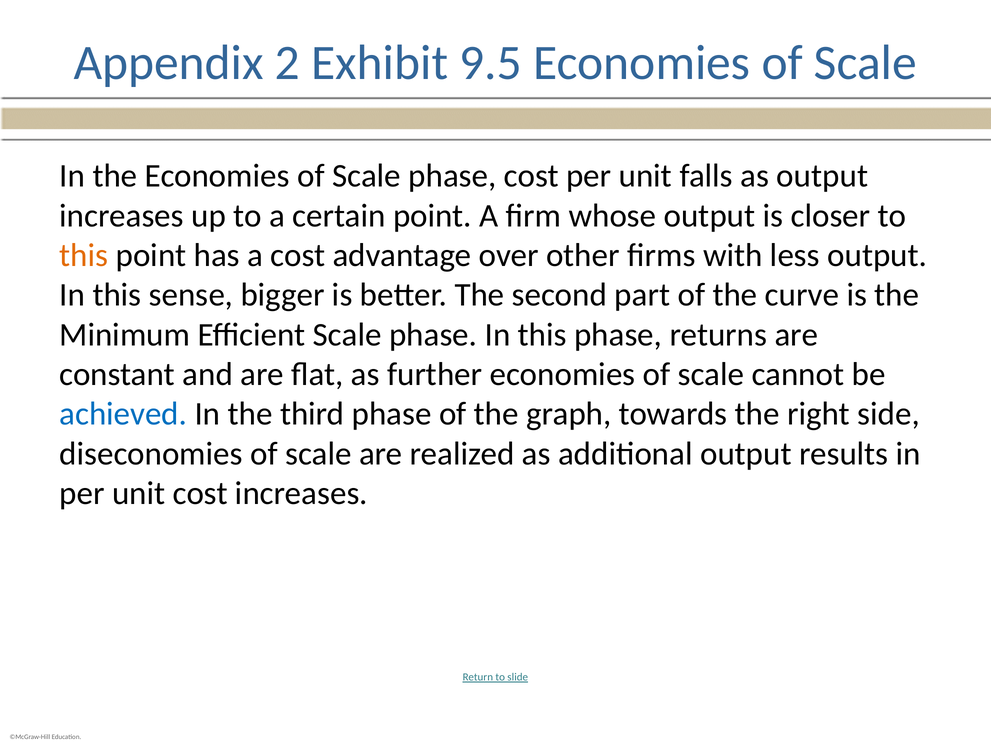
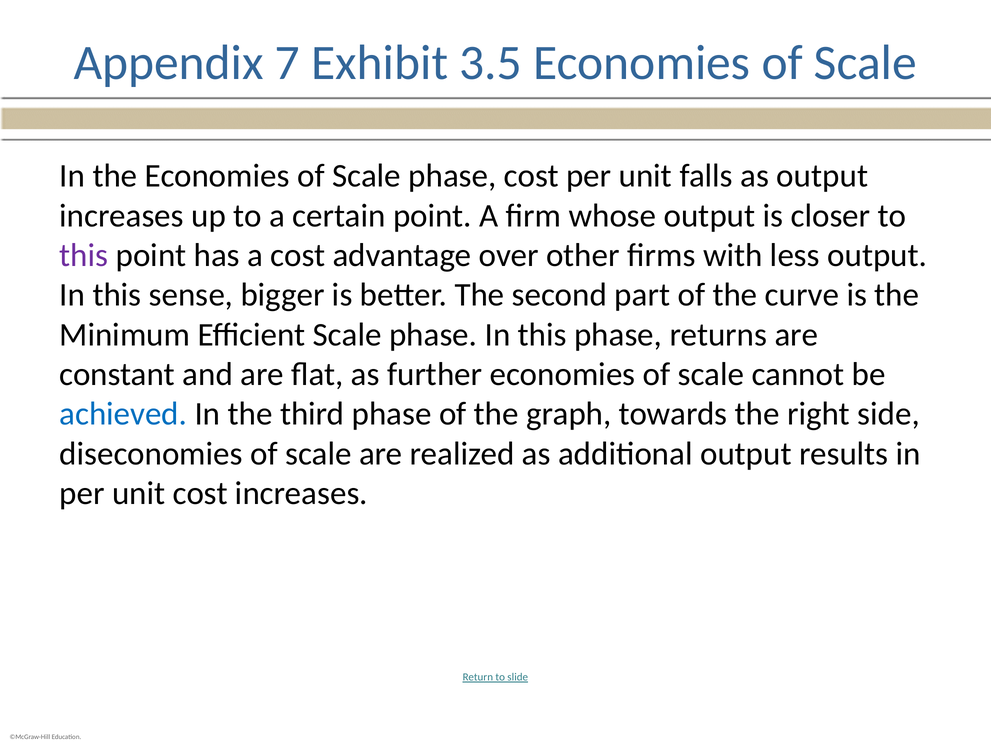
2: 2 -> 7
9.5: 9.5 -> 3.5
this at (84, 255) colour: orange -> purple
